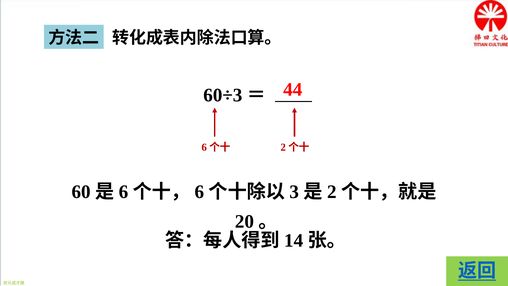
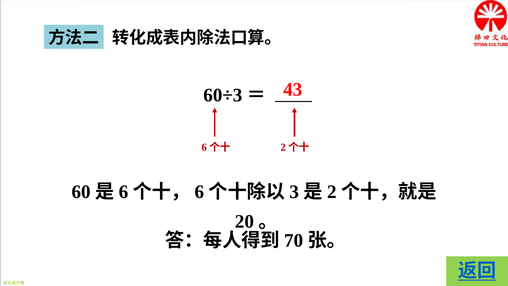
44: 44 -> 43
14: 14 -> 70
